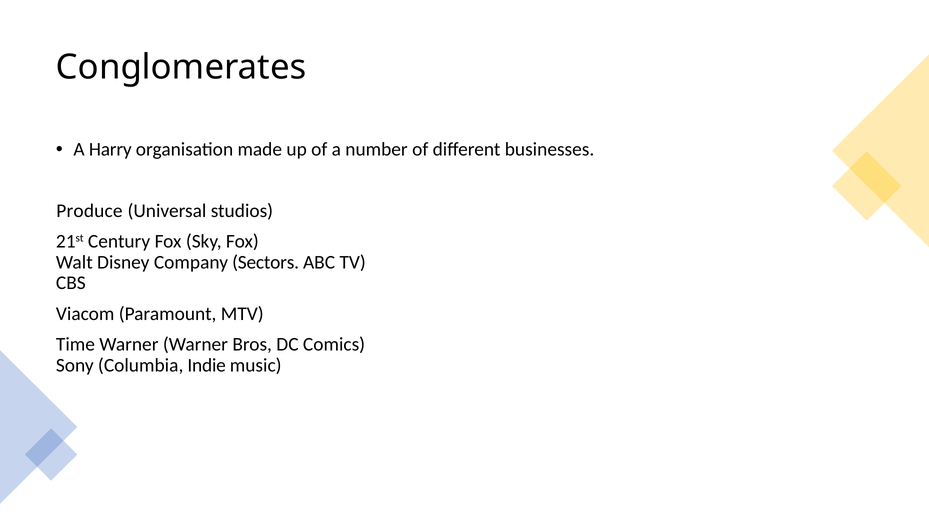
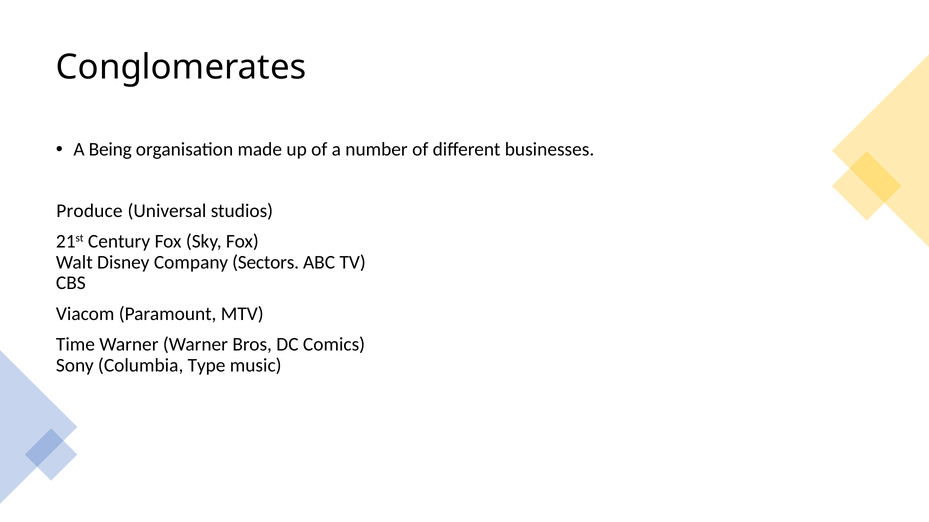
Harry: Harry -> Being
Indie: Indie -> Type
